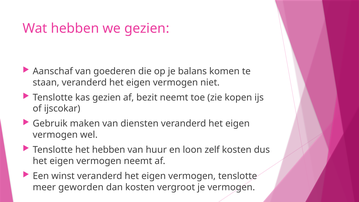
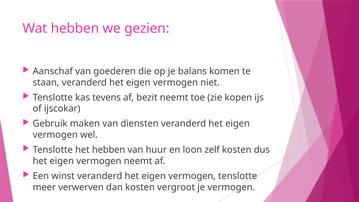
kas gezien: gezien -> tevens
geworden: geworden -> verwerven
